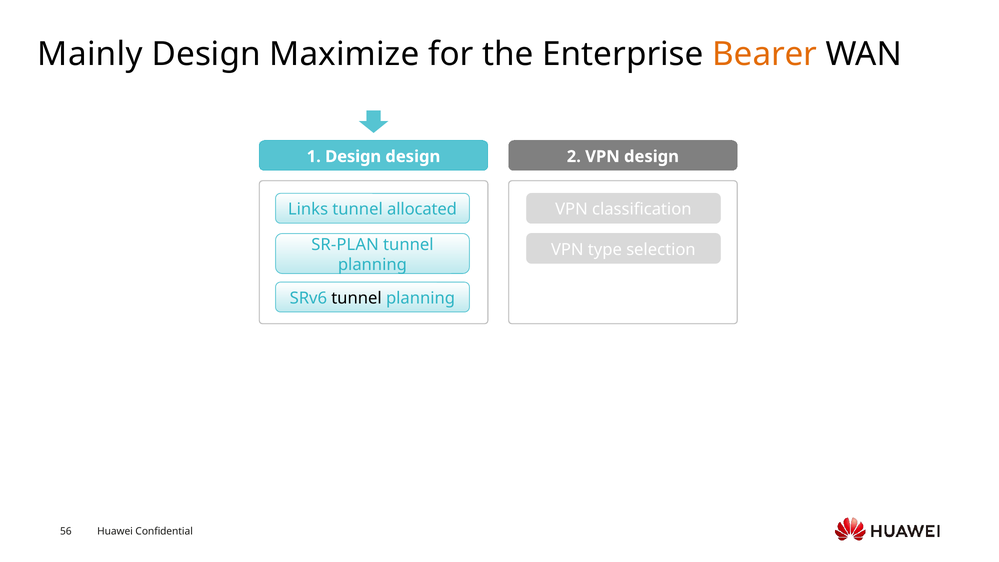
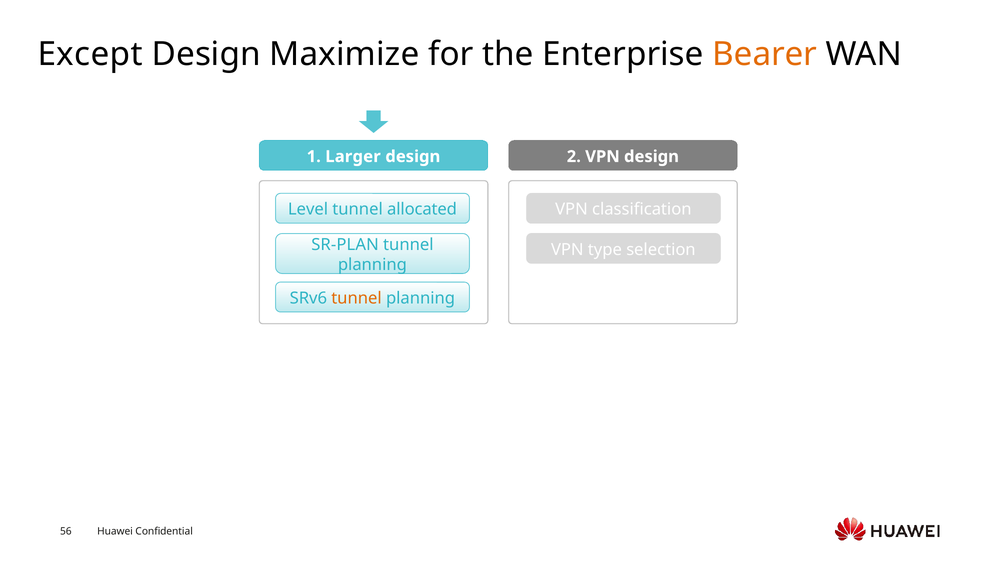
Mainly: Mainly -> Except
1 Design: Design -> Larger
Links: Links -> Level
tunnel at (356, 298) colour: black -> orange
